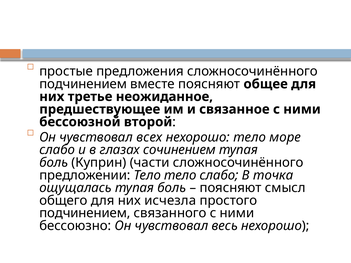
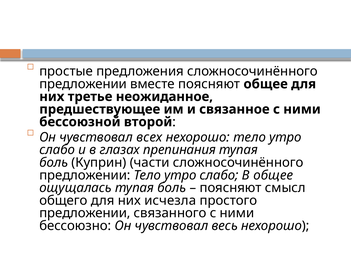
подчинением at (83, 84): подчинением -> предложении
нехорошо тело море: море -> утро
сочинением: сочинением -> препинания
тело at (180, 175): тело -> утро
В точка: точка -> общее
подчинением at (85, 213): подчинением -> предложении
